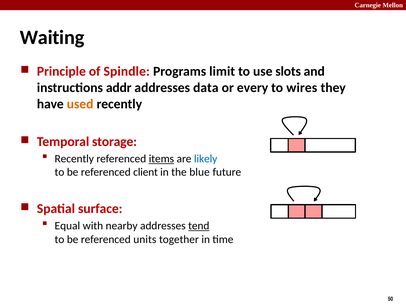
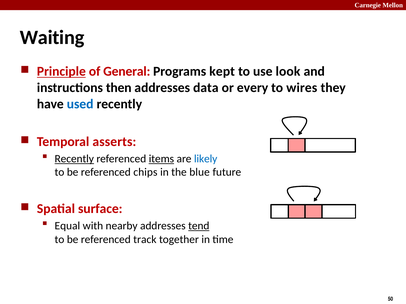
Principle underline: none -> present
Spindle: Spindle -> General
limit: limit -> kept
slots: slots -> look
addr: addr -> then
used colour: orange -> blue
storage: storage -> asserts
Recently at (74, 159) underline: none -> present
client: client -> chips
units: units -> track
